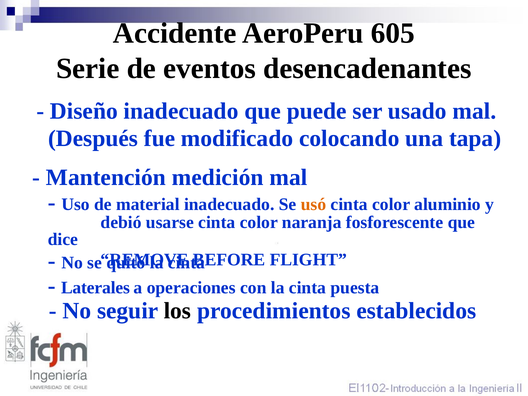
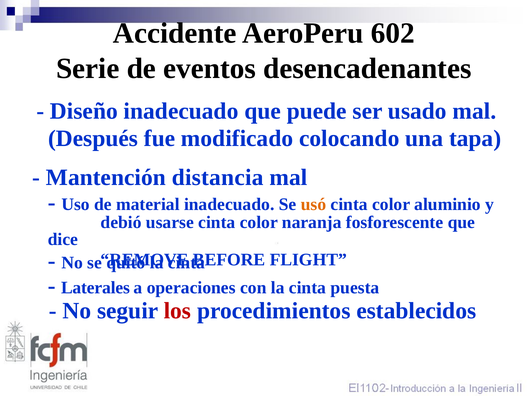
605: 605 -> 602
medición: medición -> distancia
los colour: black -> red
